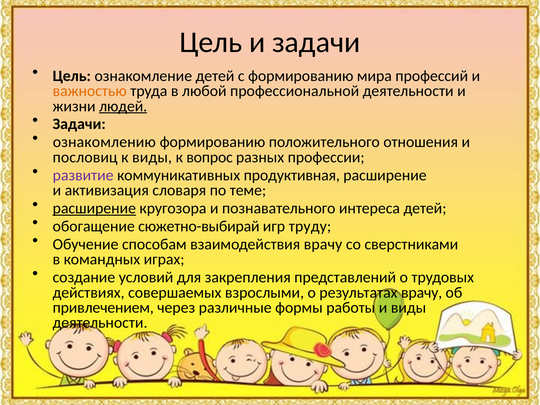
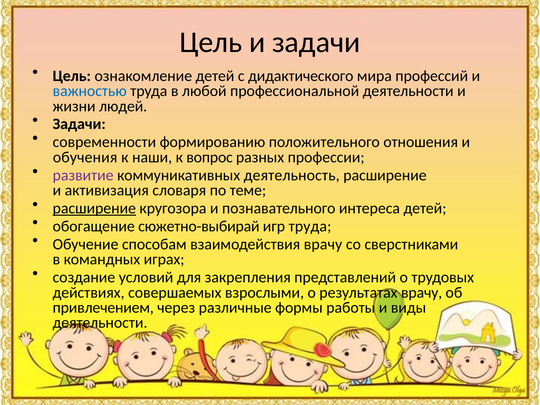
с формированию: формированию -> дидактического
важностью colour: orange -> blue
людей underline: present -> none
ознакомлению: ознакомлению -> современности
пословиц: пословиц -> обучения
к виды: виды -> наши
продуктивная: продуктивная -> деятельность
игр труду: труду -> труда
